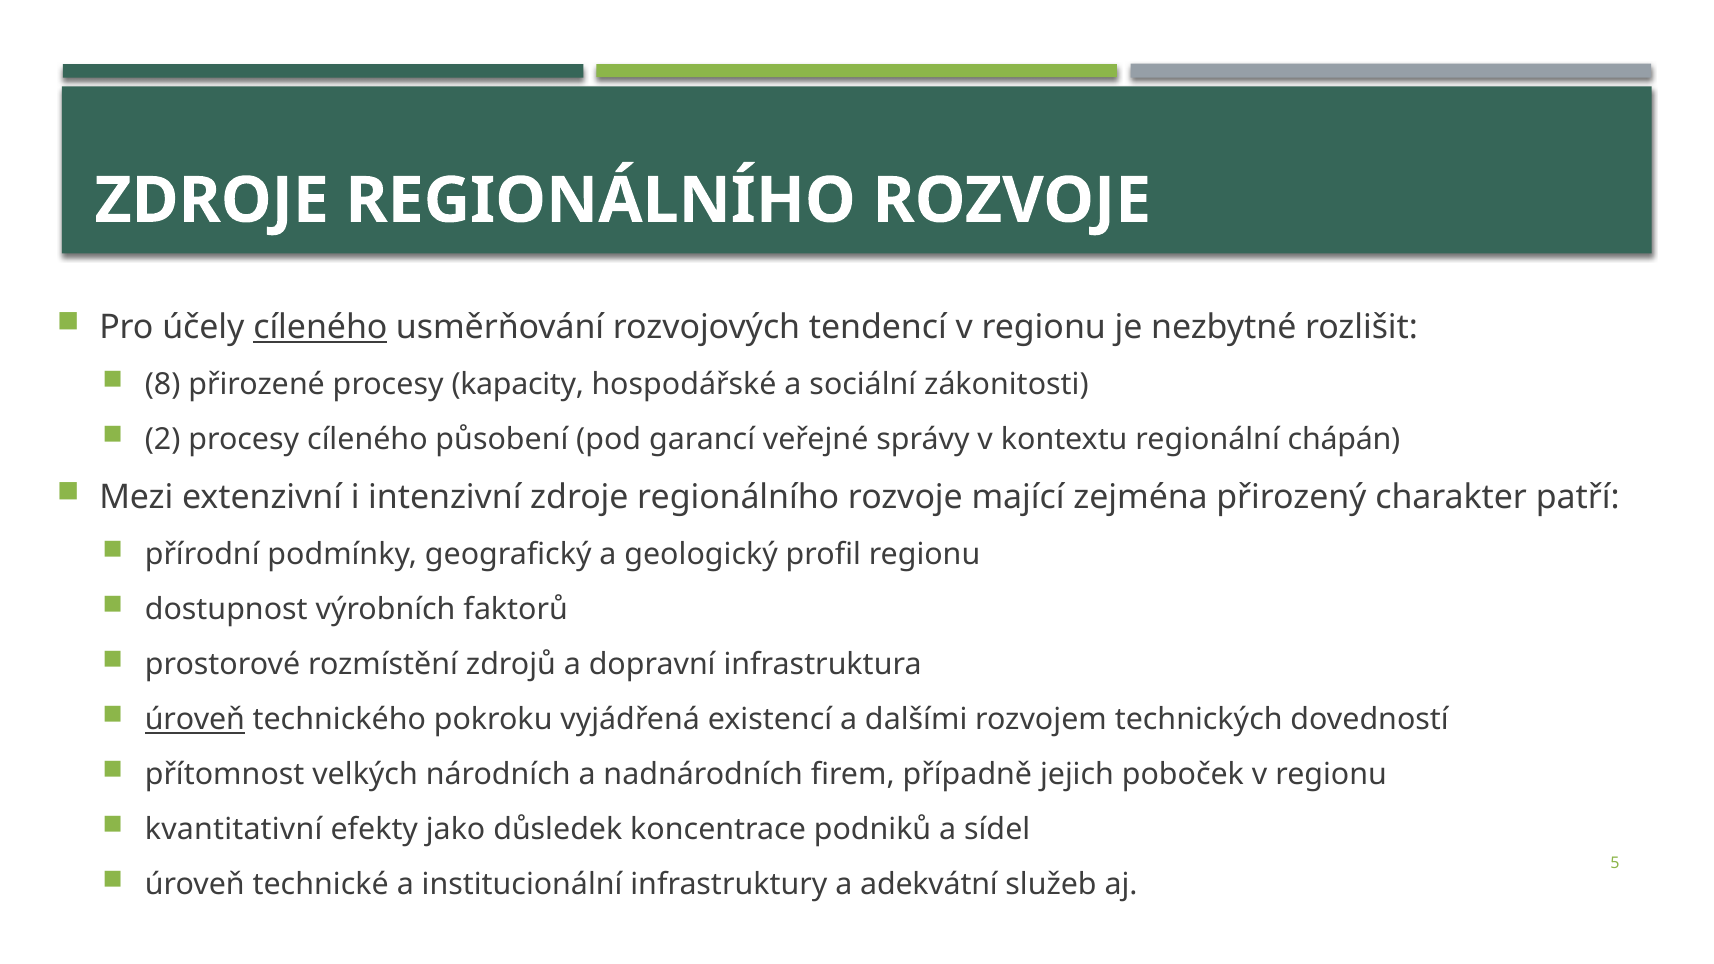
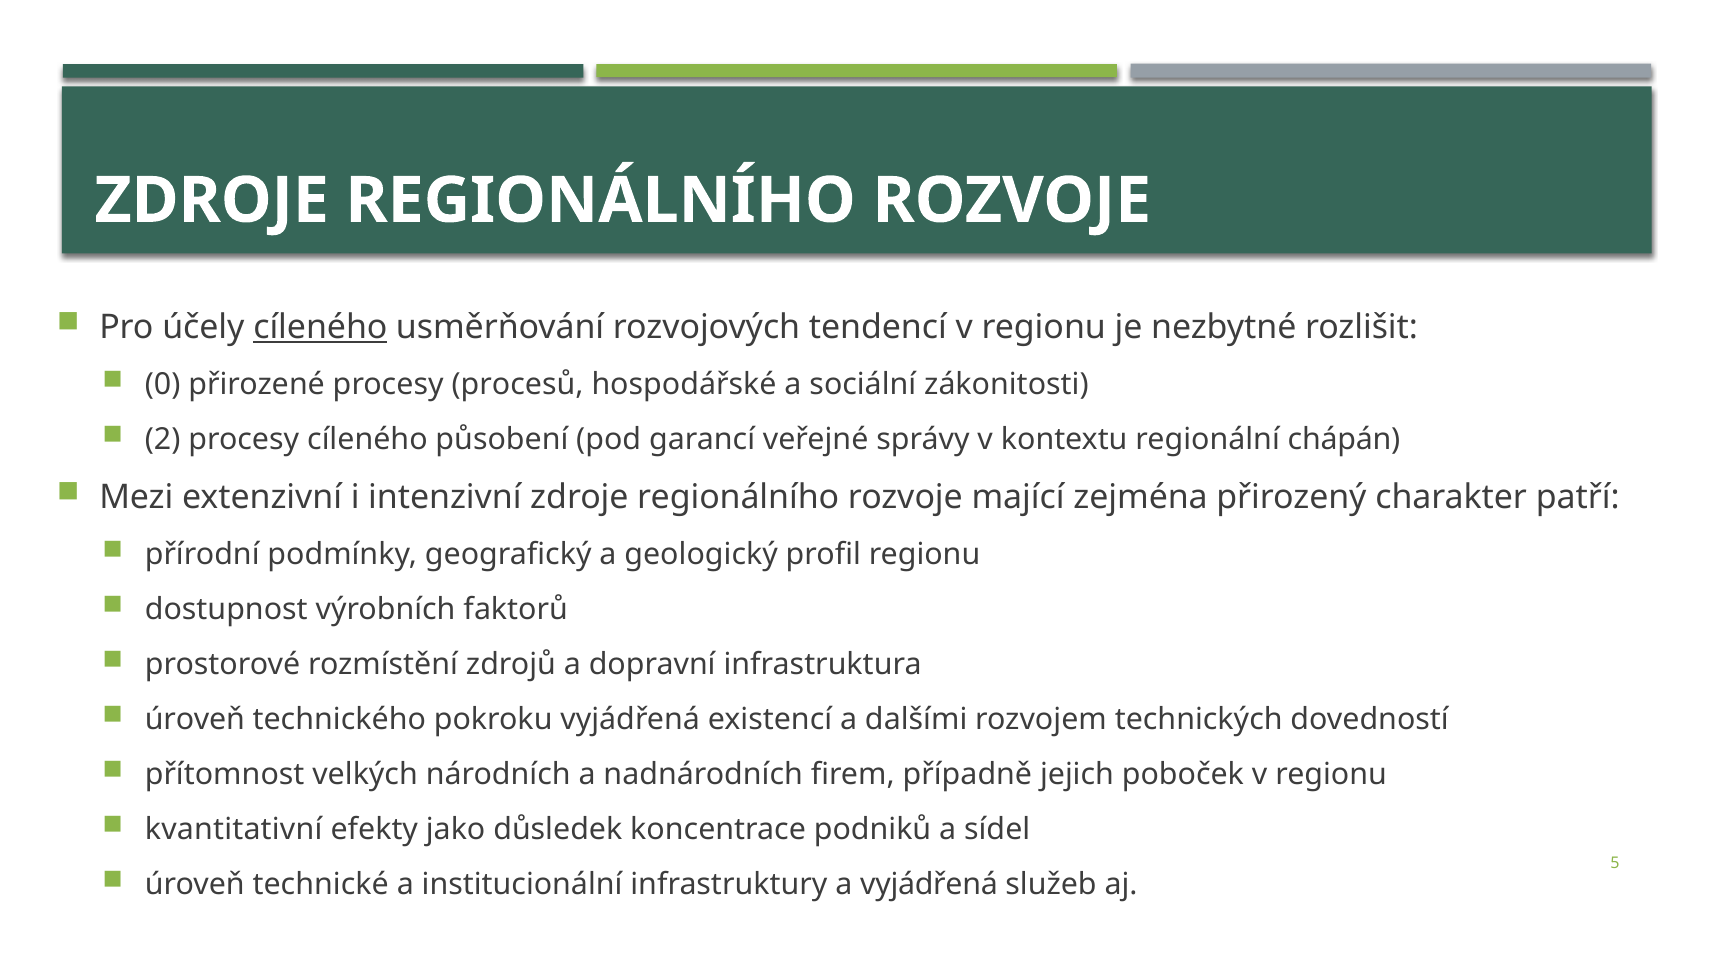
8: 8 -> 0
kapacity: kapacity -> procesů
úroveň at (195, 720) underline: present -> none
a adekvátní: adekvátní -> vyjádřená
